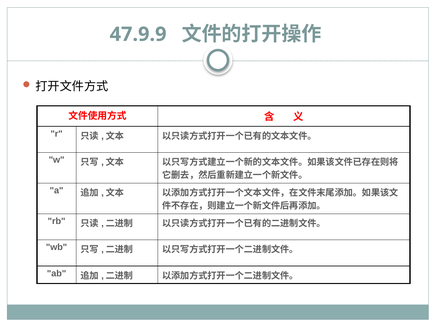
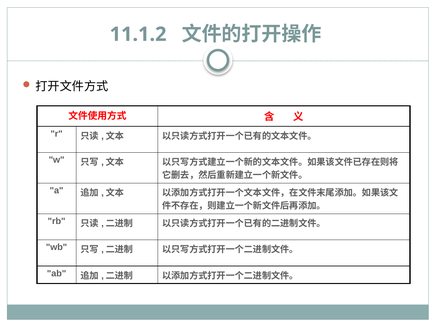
47.9.9: 47.9.9 -> 11.1.2
